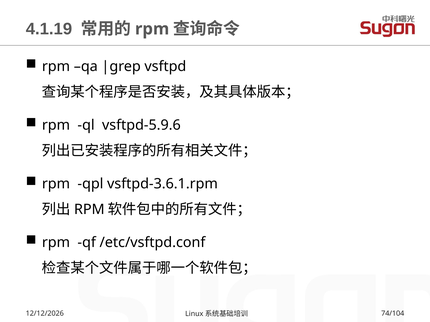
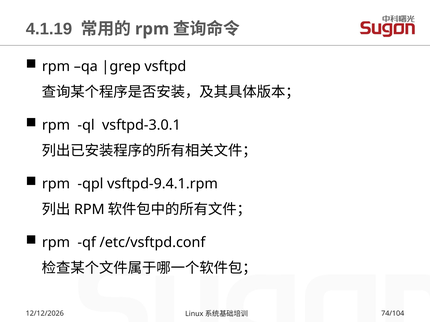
vsftpd-5.9.6: vsftpd-5.9.6 -> vsftpd-3.0.1
vsftpd-3.6.1.rpm: vsftpd-3.6.1.rpm -> vsftpd-9.4.1.rpm
